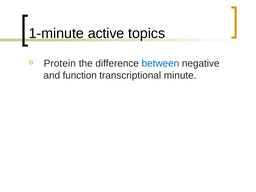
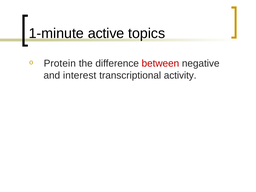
between colour: blue -> red
function: function -> interest
minute: minute -> activity
